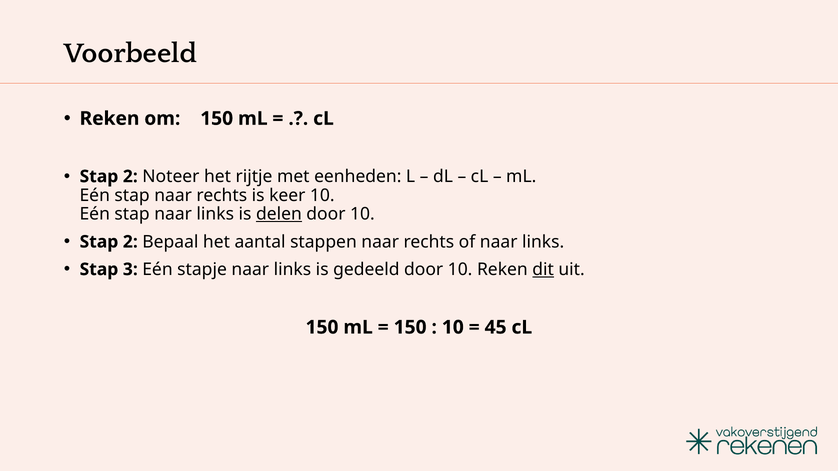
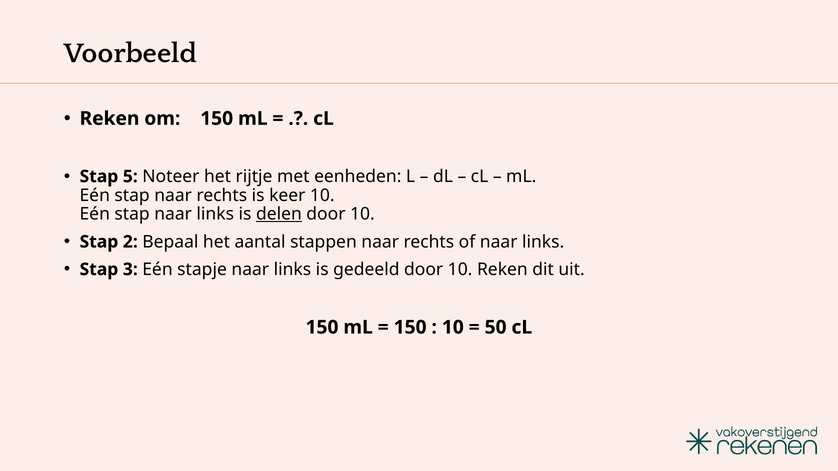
2 at (130, 177): 2 -> 5
dit underline: present -> none
45: 45 -> 50
